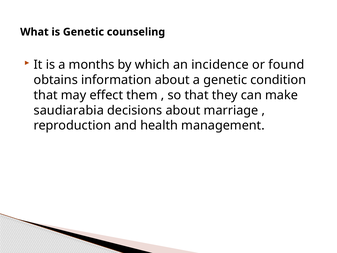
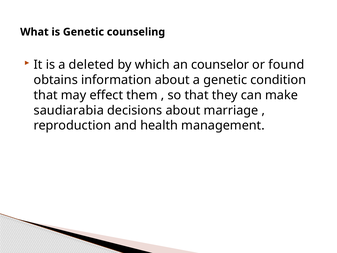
months: months -> deleted
incidence: incidence -> counselor
